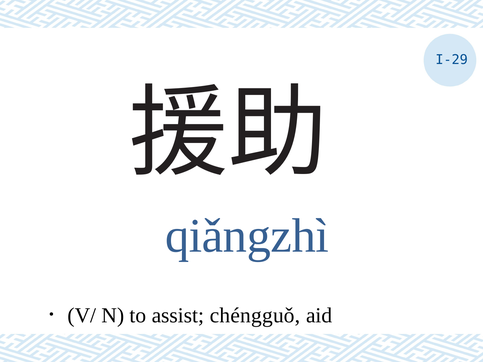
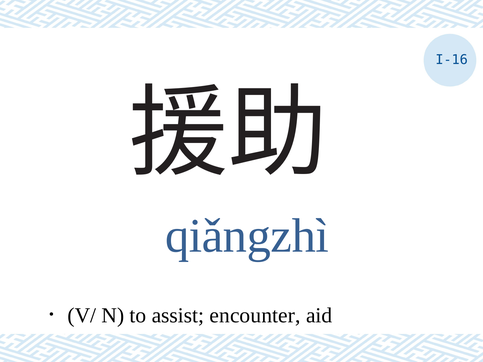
I-29: I-29 -> I-16
chéngguǒ: chéngguǒ -> encounter
